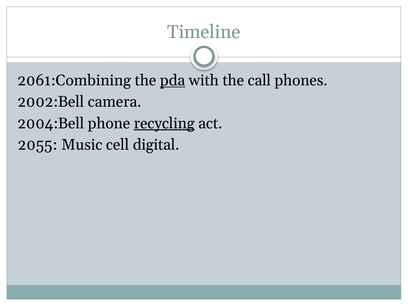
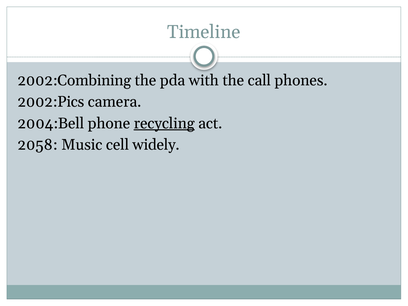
2061:Combining: 2061:Combining -> 2002:Combining
pda underline: present -> none
2002:Bell: 2002:Bell -> 2002:Pics
2055: 2055 -> 2058
digital: digital -> widely
